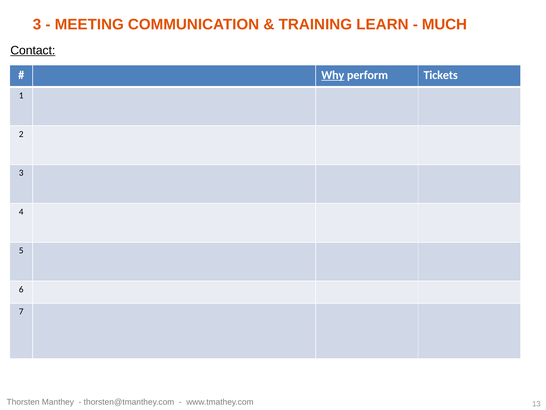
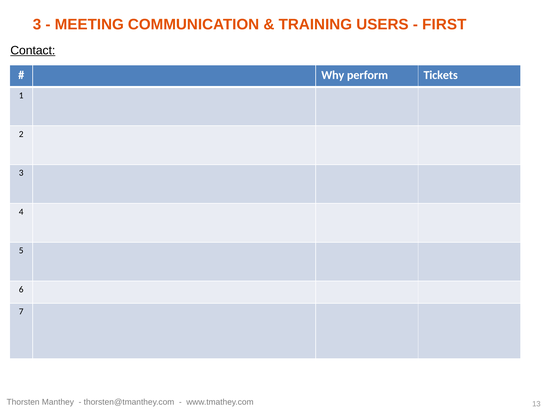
LEARN: LEARN -> USERS
MUCH: MUCH -> FIRST
Why underline: present -> none
